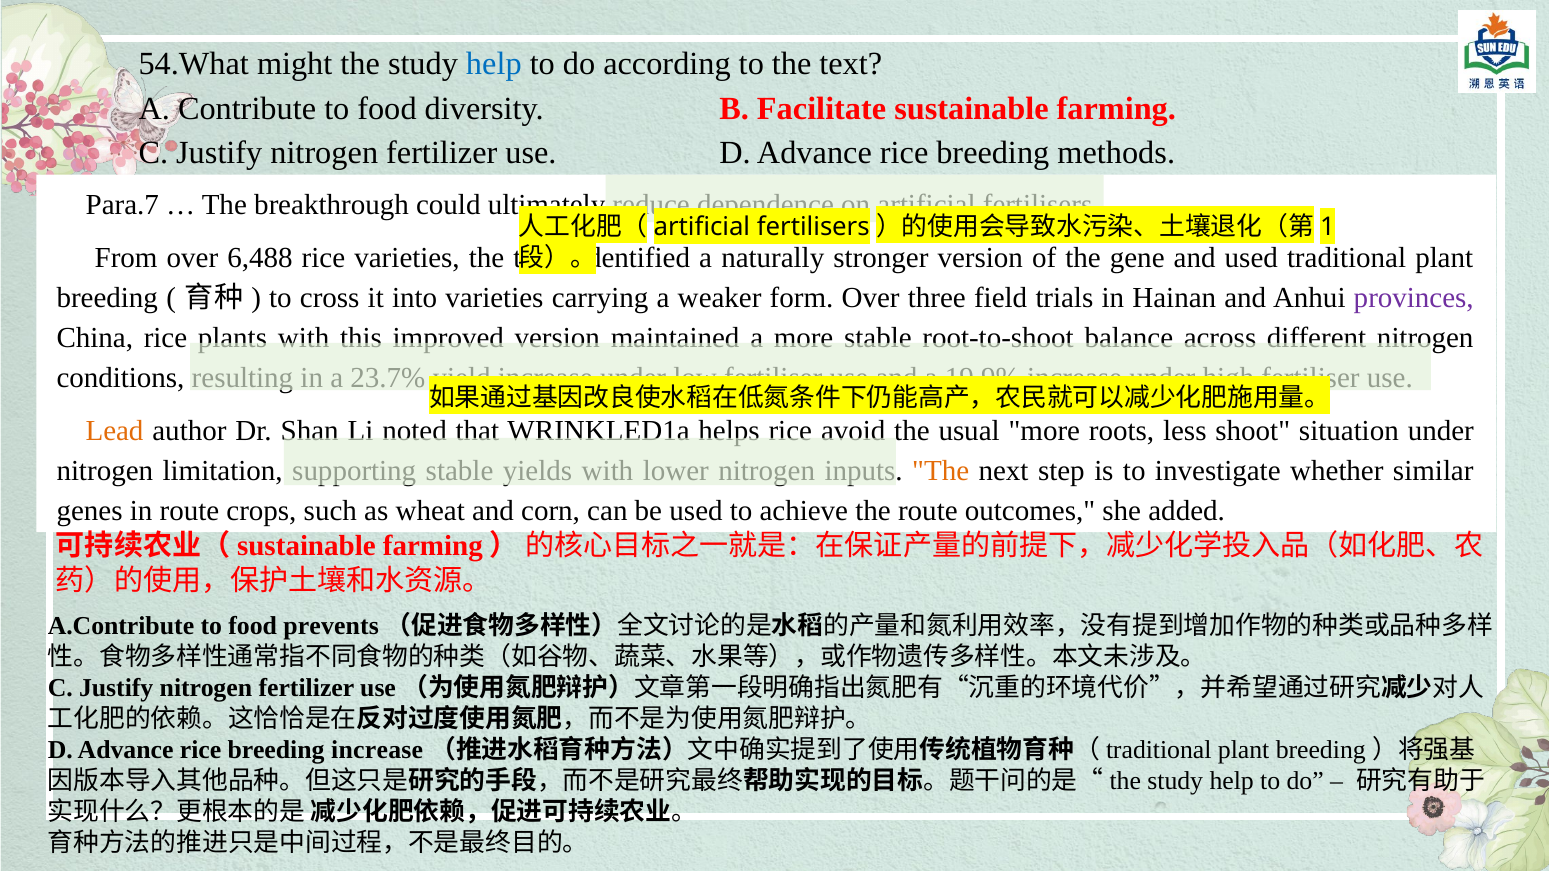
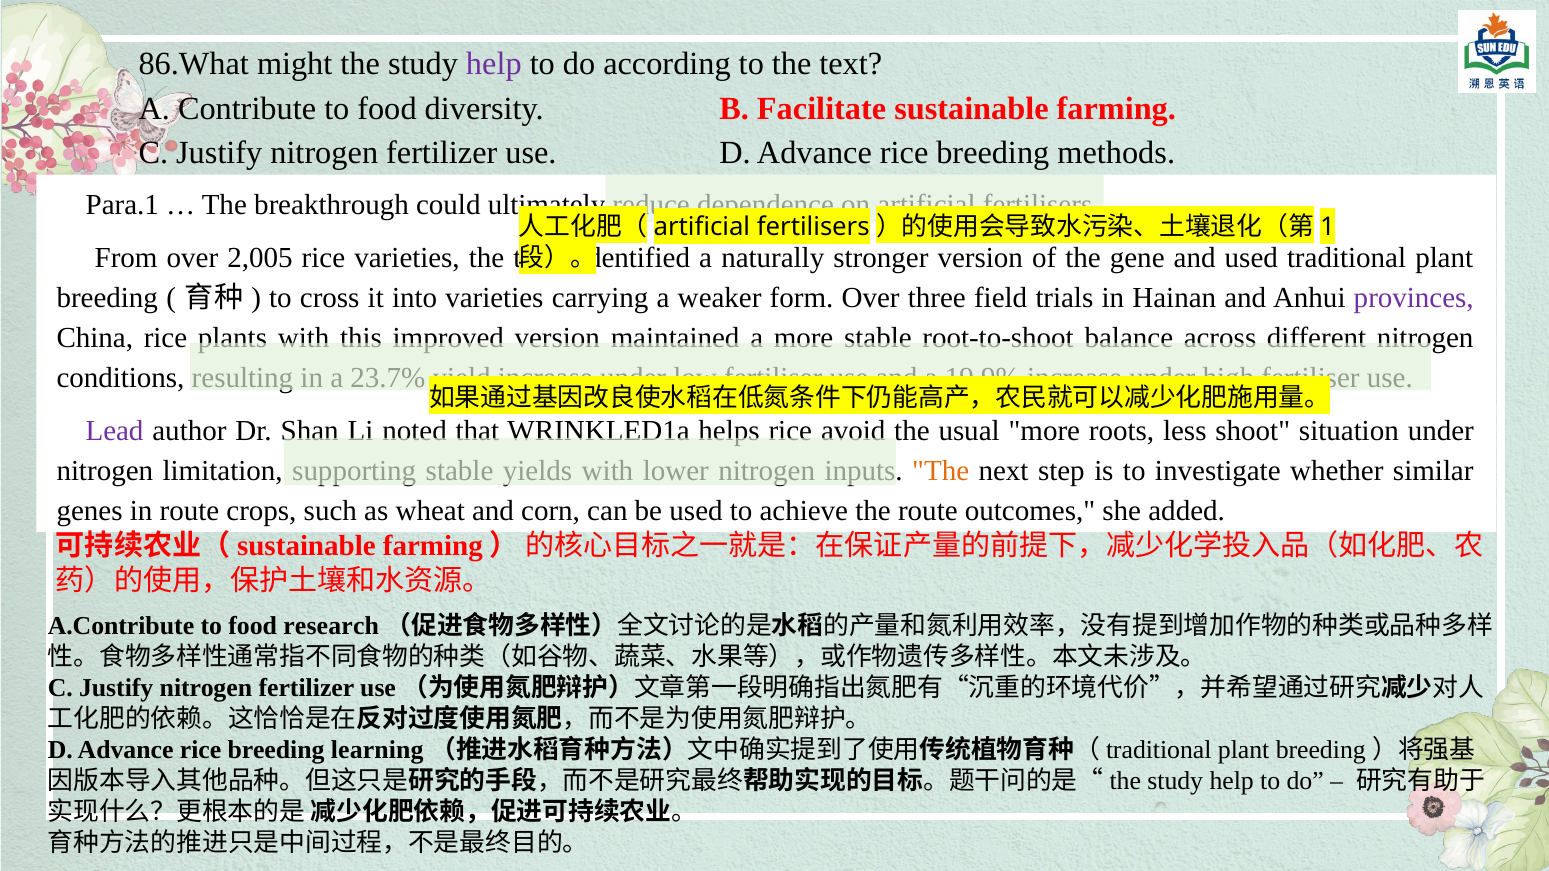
54.What: 54.What -> 86.What
help at (494, 64) colour: blue -> purple
Para.7: Para.7 -> Para.1
6,488: 6,488 -> 2,005
Lead colour: orange -> purple
prevents: prevents -> research
breeding increase: increase -> learning
